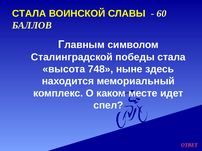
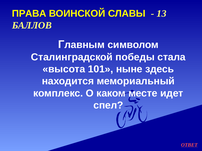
СТАЛА at (29, 14): СТАЛА -> ПРАВА
60: 60 -> 13
748: 748 -> 101
